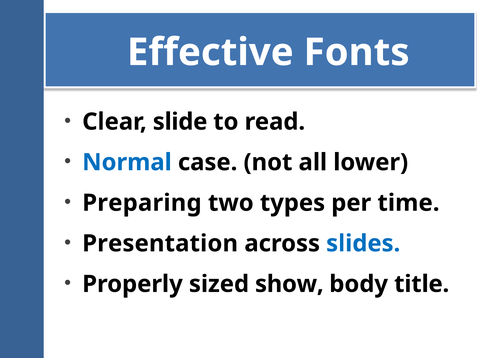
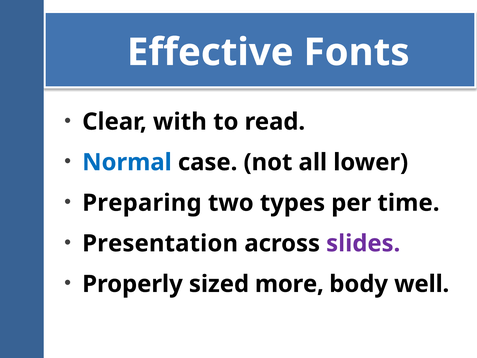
slide: slide -> with
slides colour: blue -> purple
show: show -> more
title: title -> well
